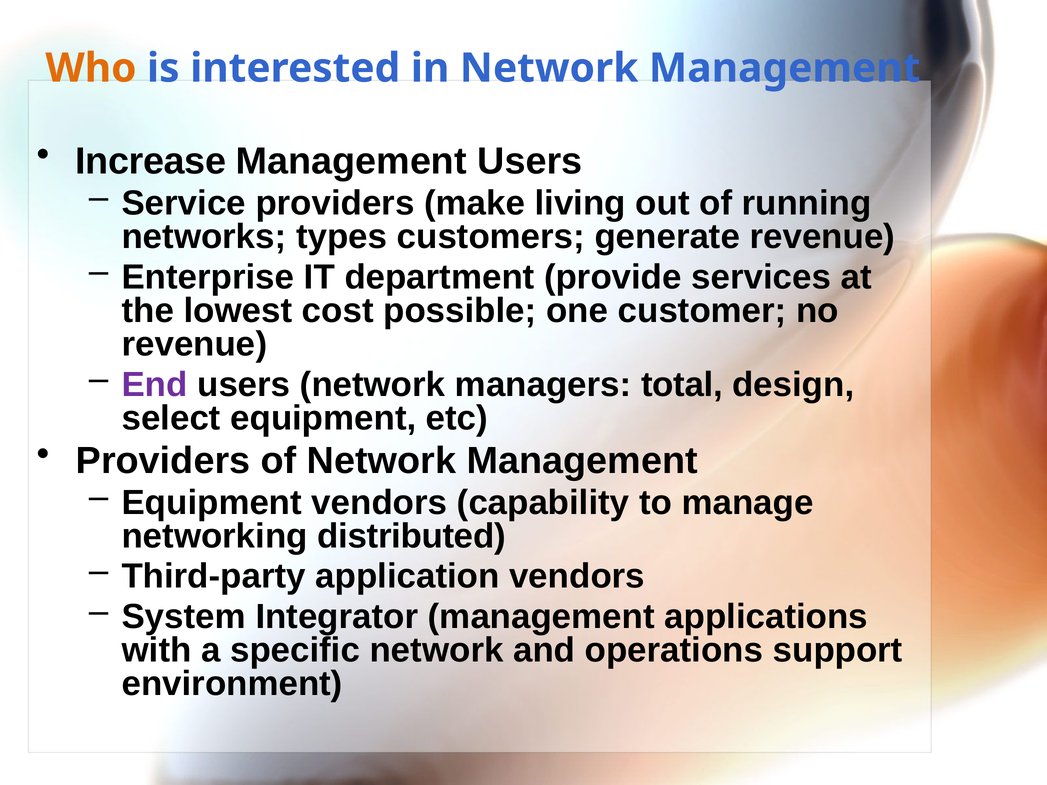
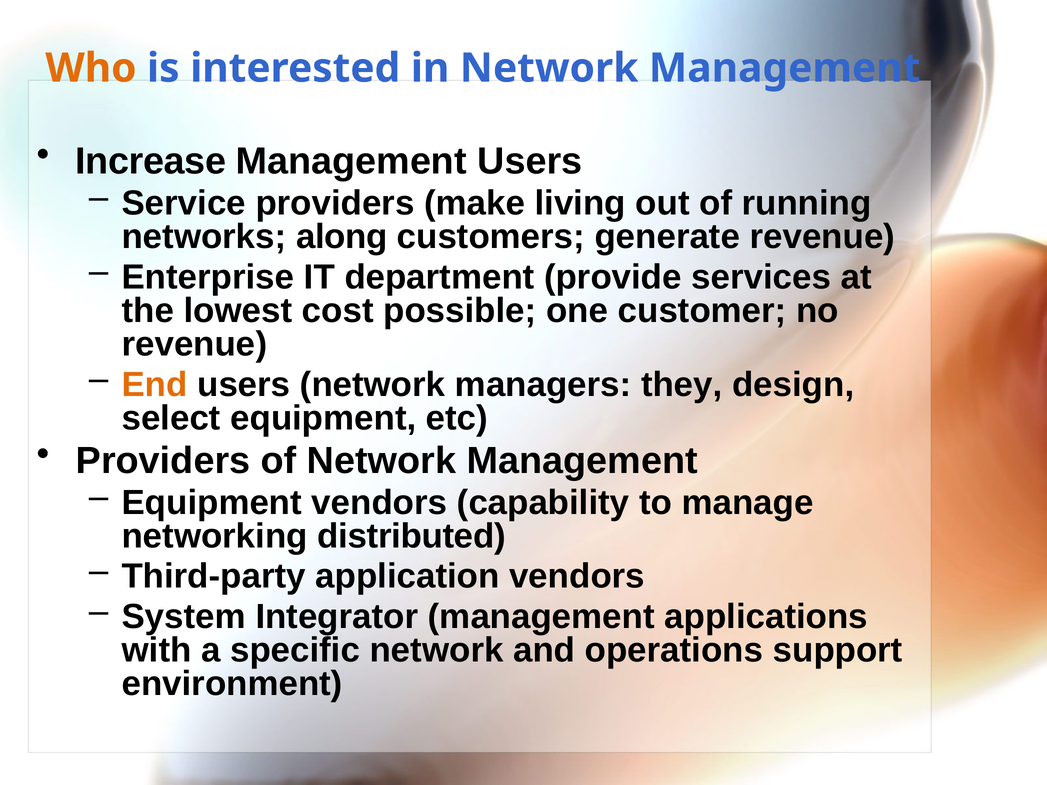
types: types -> along
End colour: purple -> orange
total: total -> they
